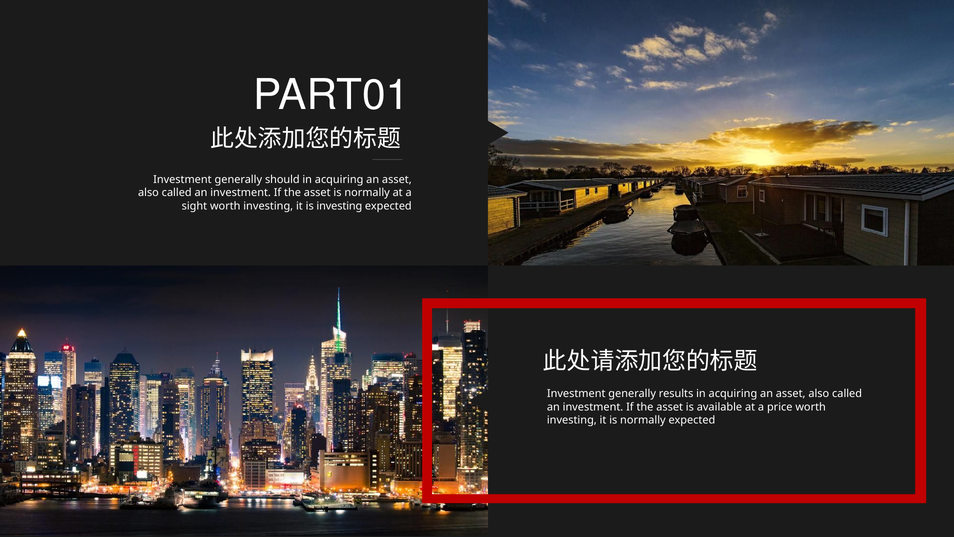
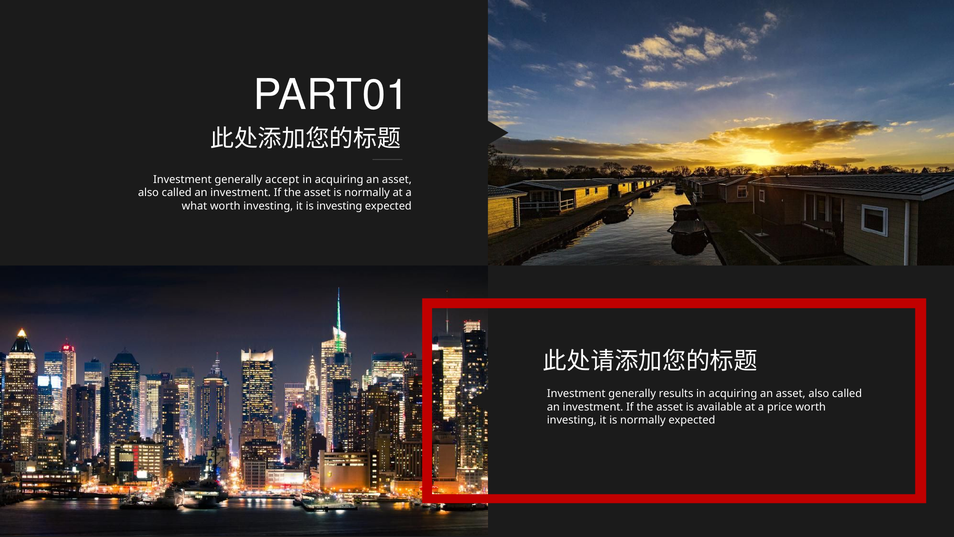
should: should -> accept
sight: sight -> what
